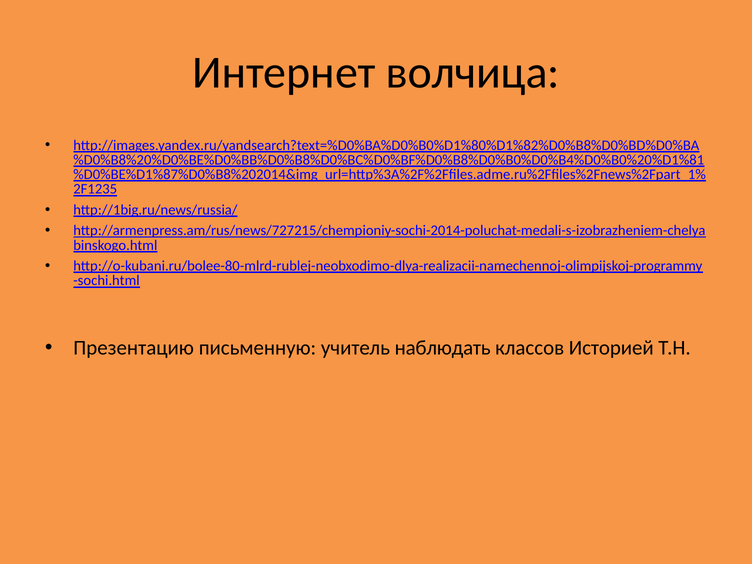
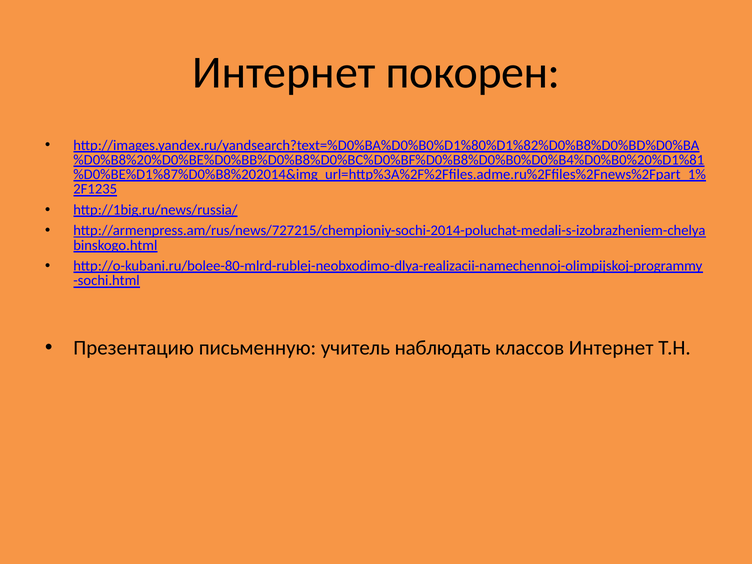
волчица: волчица -> покорен
классов Историей: Историей -> Интернет
